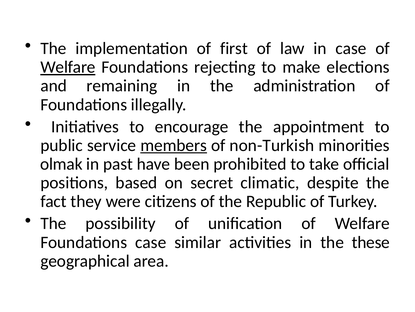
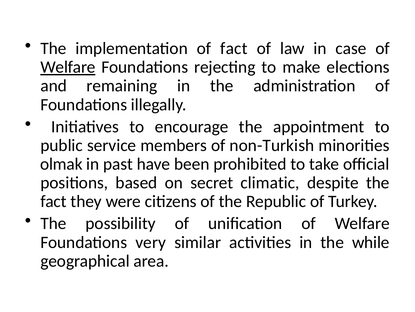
of first: first -> fact
members underline: present -> none
Foundations case: case -> very
these: these -> while
